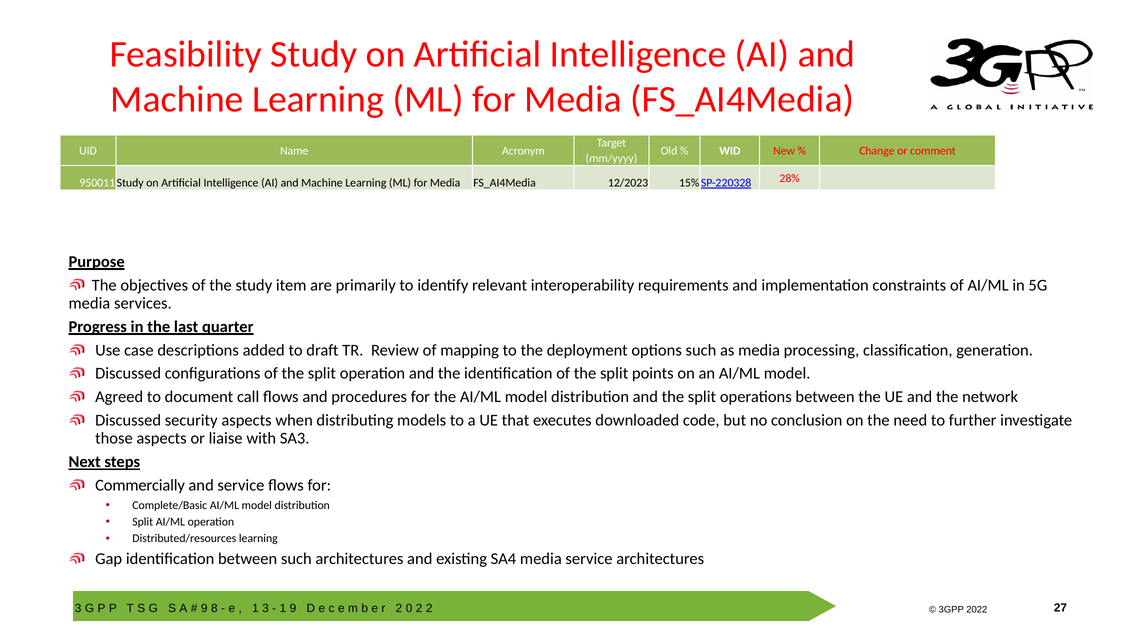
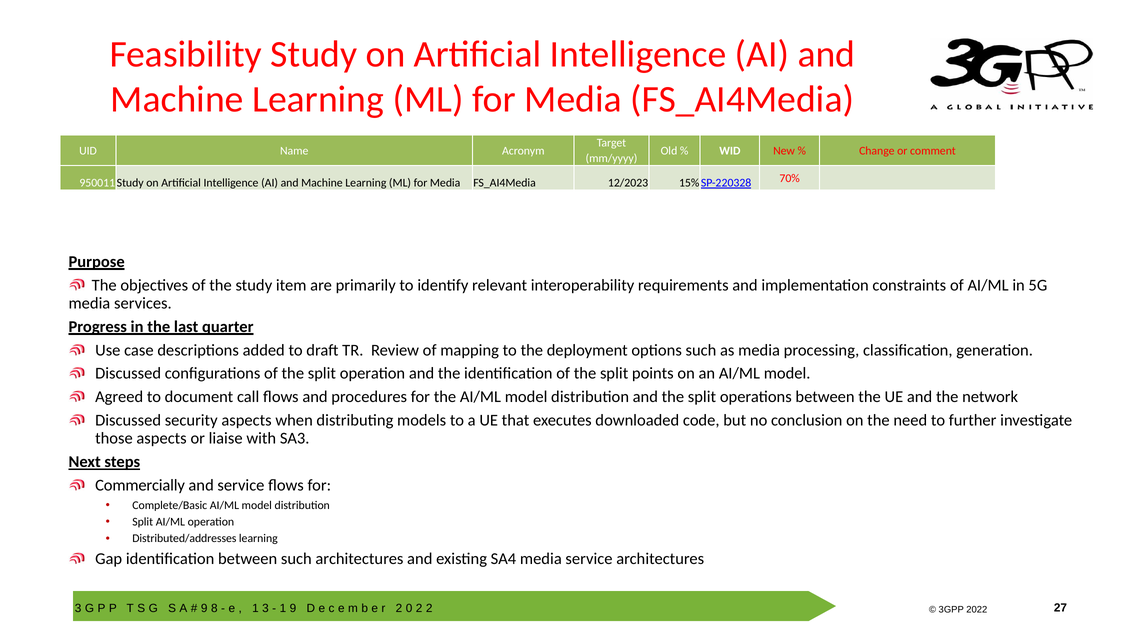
28%: 28% -> 70%
Distributed/resources: Distributed/resources -> Distributed/addresses
